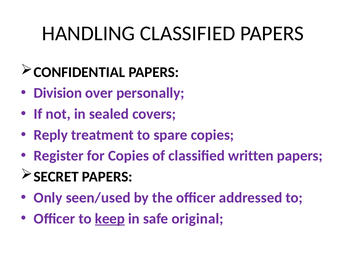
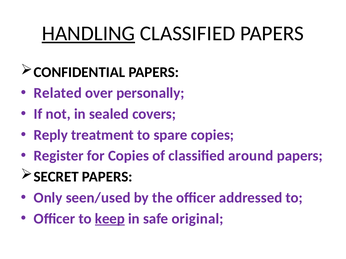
HANDLING underline: none -> present
Division: Division -> Related
written: written -> around
